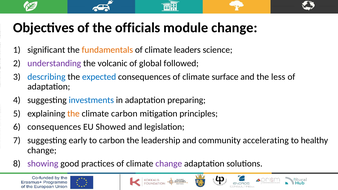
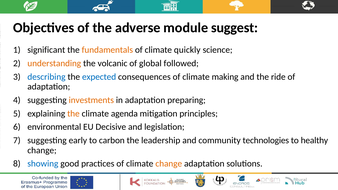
officials: officials -> adverse
module change: change -> suggest
leaders: leaders -> quickly
understanding colour: purple -> orange
surface: surface -> making
less: less -> ride
investments colour: blue -> orange
climate carbon: carbon -> agenda
consequences at (54, 127): consequences -> environmental
Showed: Showed -> Decisive
accelerating: accelerating -> technologies
showing colour: purple -> blue
change at (169, 164) colour: purple -> orange
